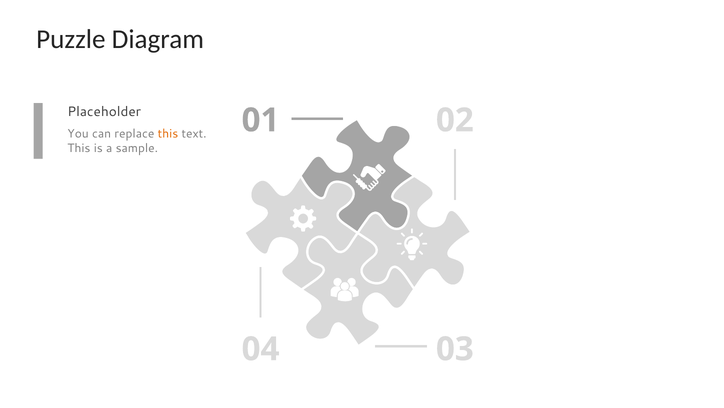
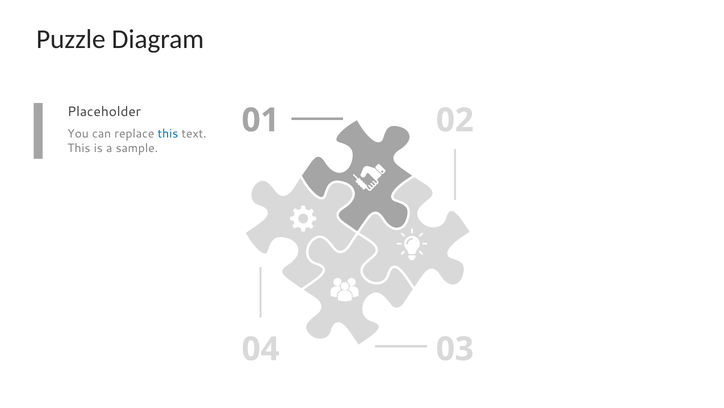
this at (168, 134) colour: orange -> blue
